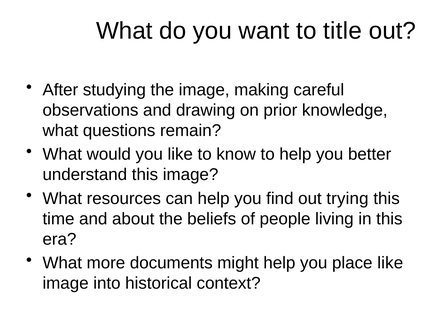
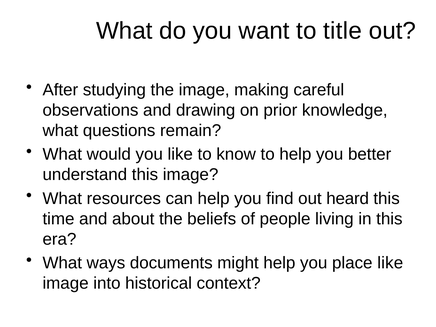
trying: trying -> heard
more: more -> ways
